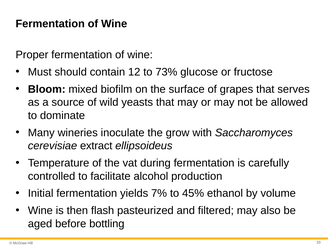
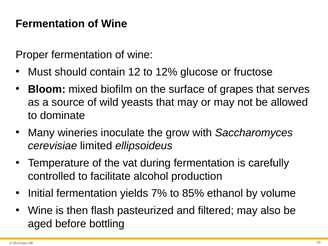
73%: 73% -> 12%
extract: extract -> limited
45%: 45% -> 85%
